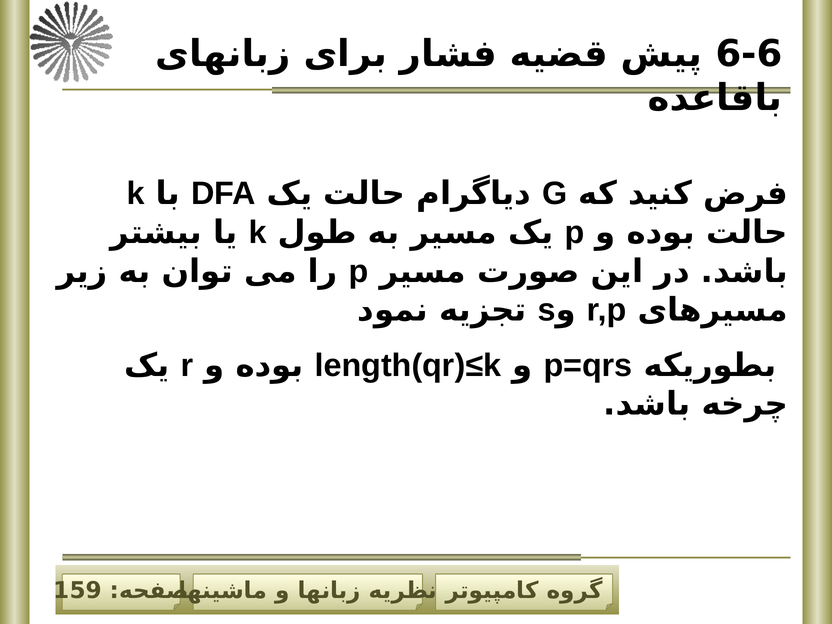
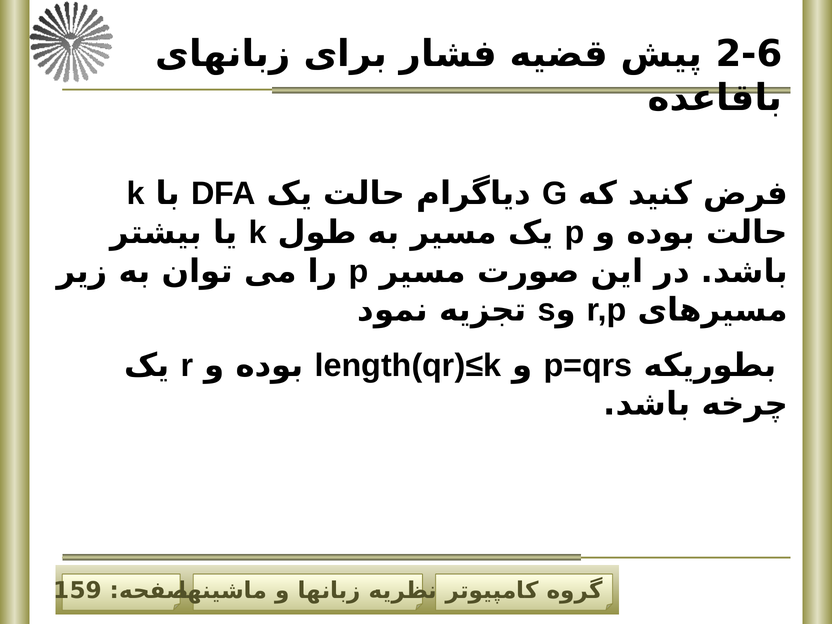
6-6: 6-6 -> 2-6
